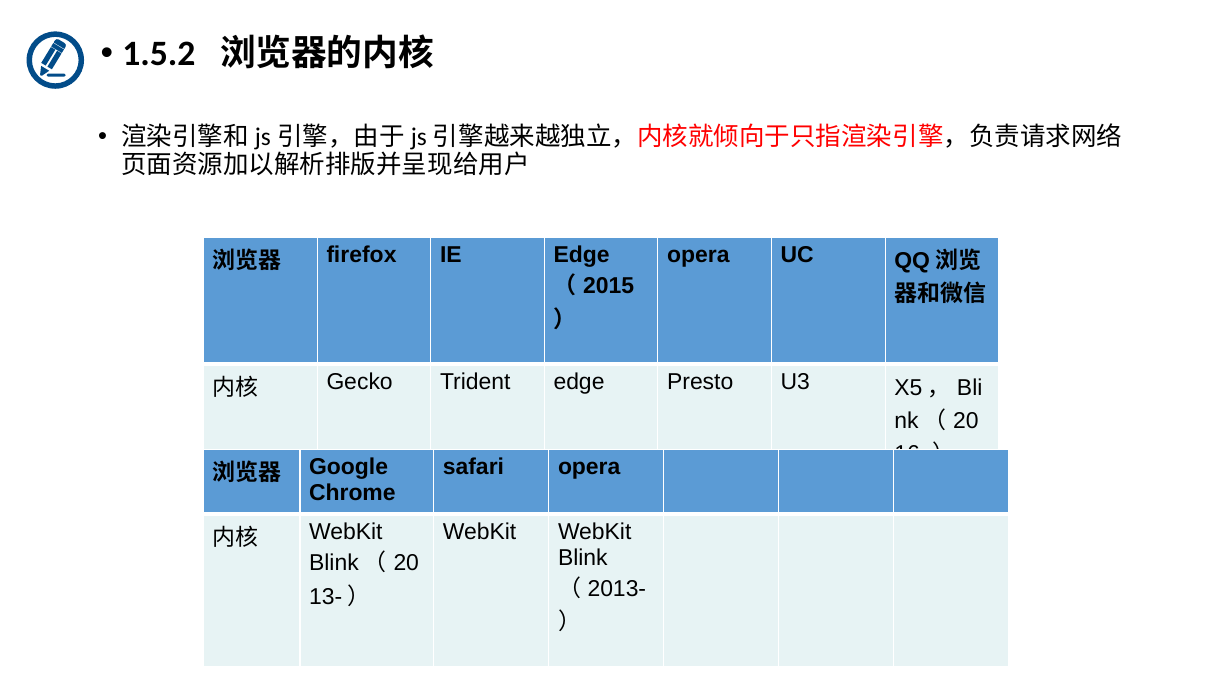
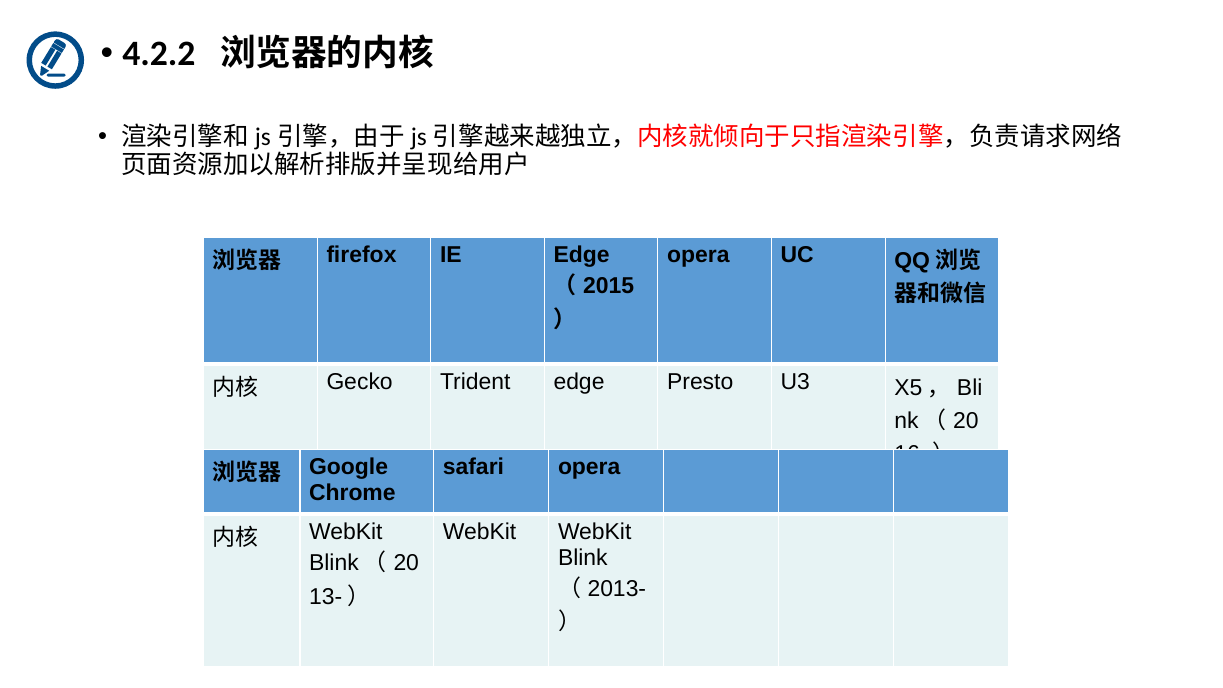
1.5.2: 1.5.2 -> 4.2.2
